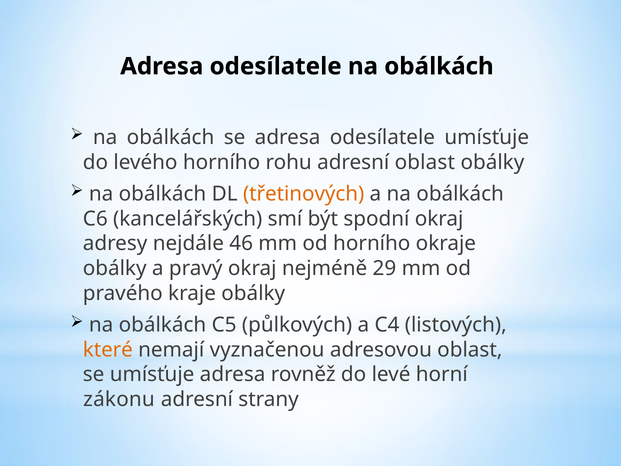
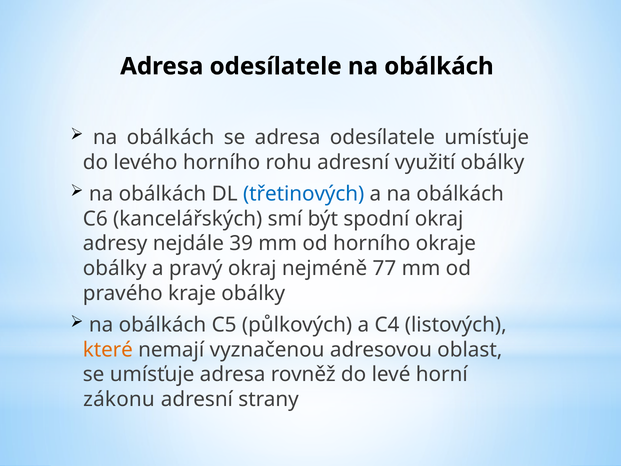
adresní oblast: oblast -> využití
třetinových colour: orange -> blue
46: 46 -> 39
29: 29 -> 77
